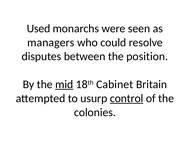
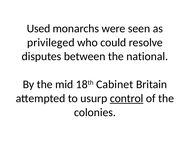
managers: managers -> privileged
position: position -> national
mid underline: present -> none
